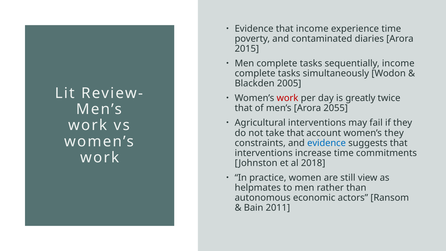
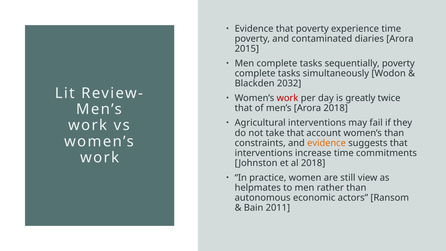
that income: income -> poverty
sequentially income: income -> poverty
2005: 2005 -> 2032
Arora 2055: 2055 -> 2018
women’s they: they -> than
evidence at (327, 143) colour: blue -> orange
